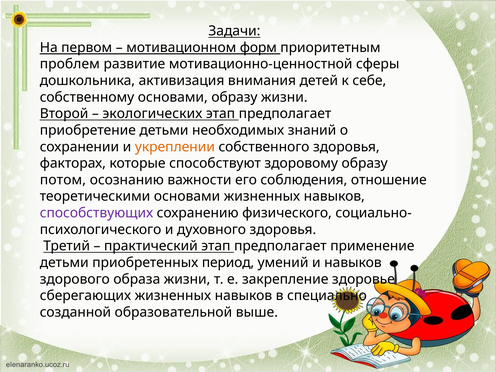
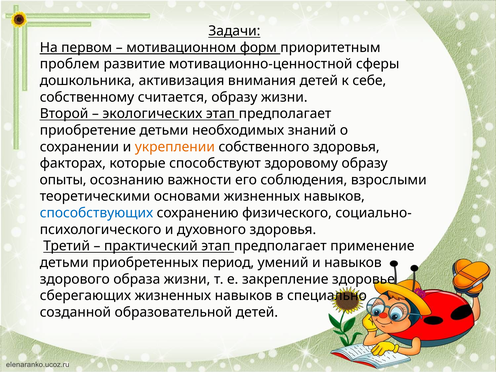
собственному основами: основами -> считается
потом: потом -> опыты
отношение: отношение -> взрослыми
способствующих colour: purple -> blue
образовательной выше: выше -> детей
